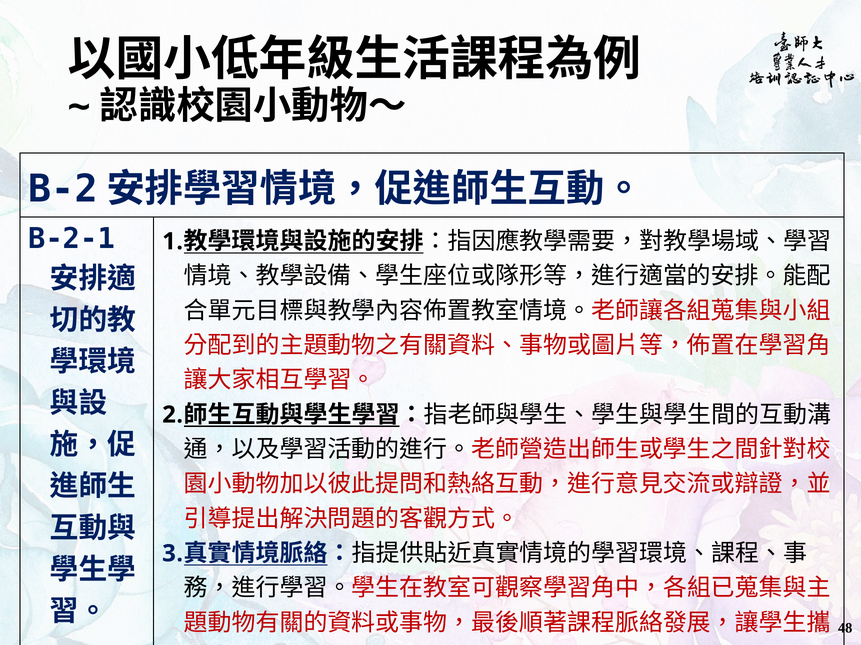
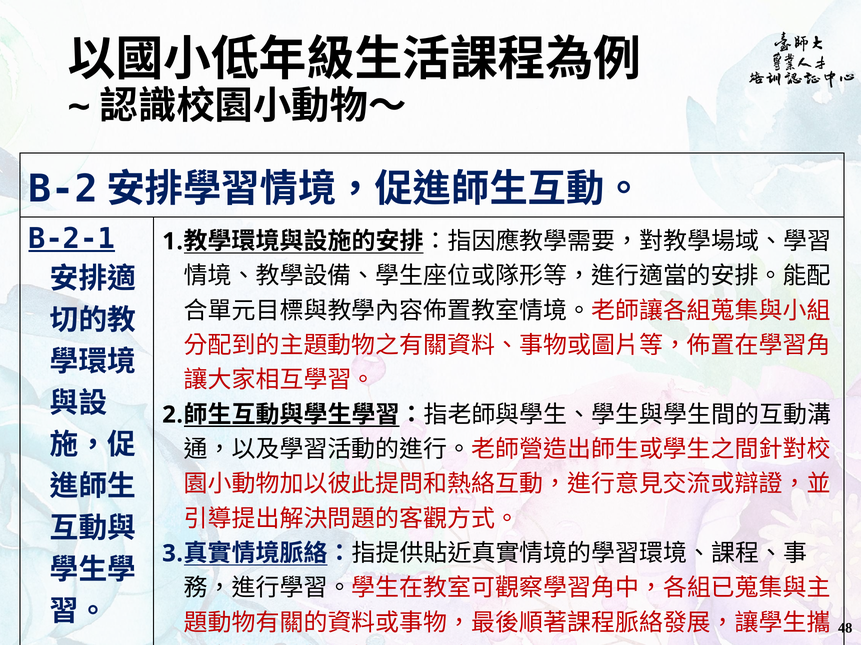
B-2-1 underline: none -> present
